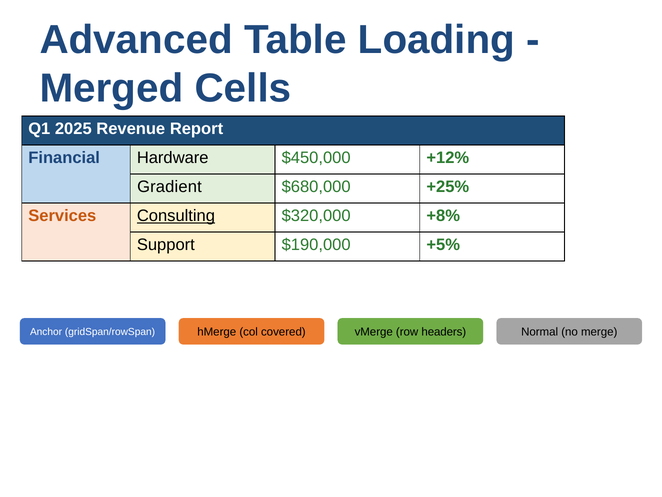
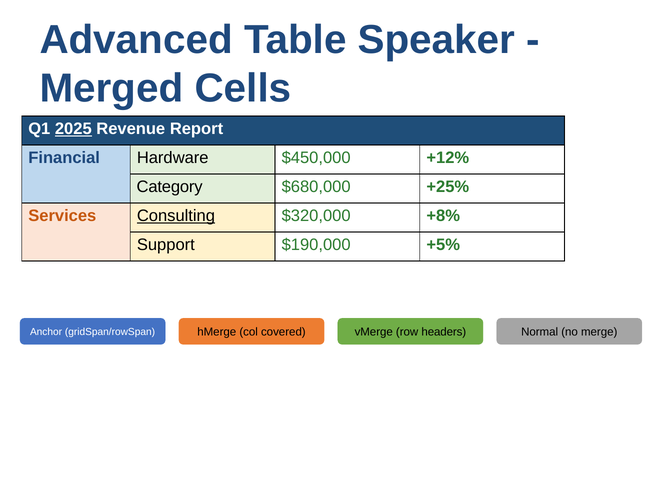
Loading: Loading -> Speaker
2025 underline: none -> present
Gradient: Gradient -> Category
